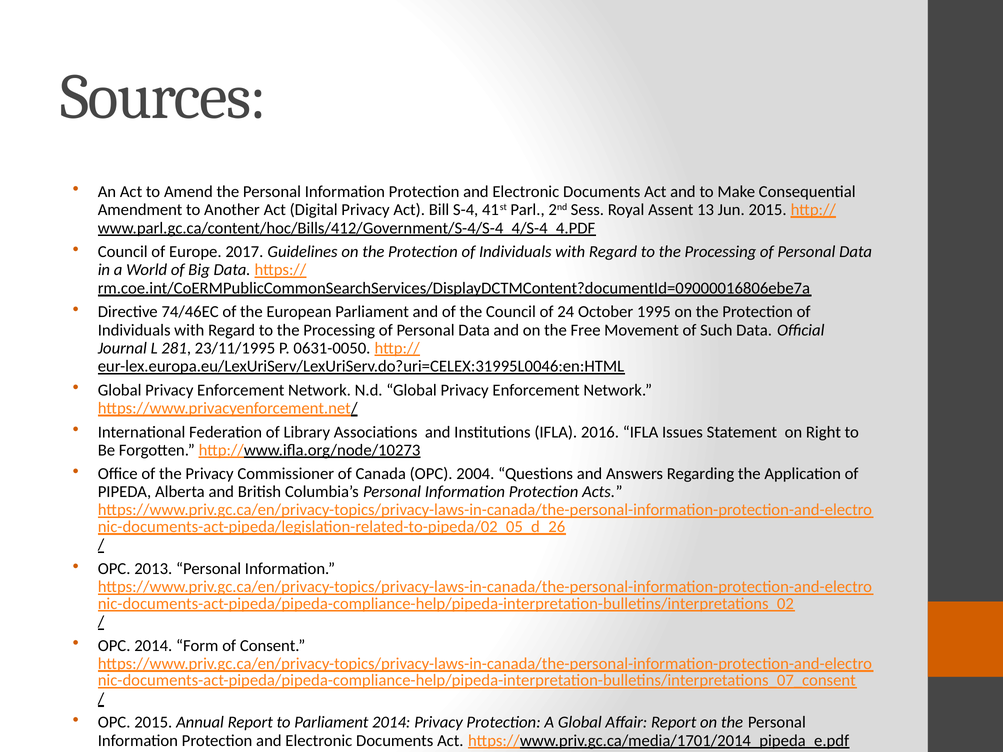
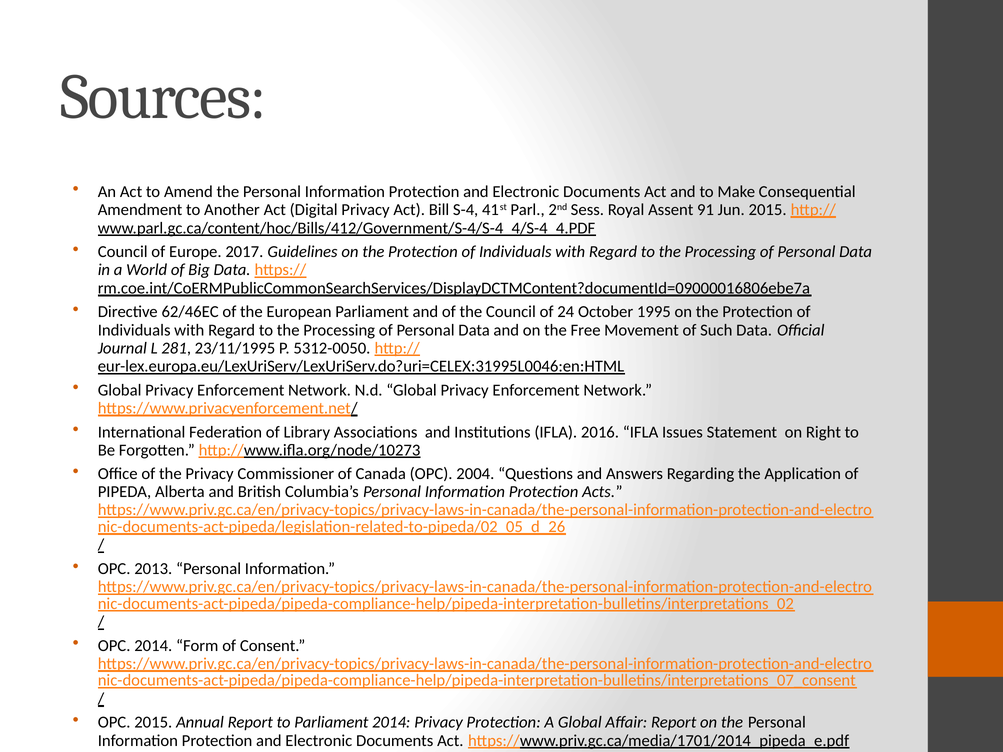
13: 13 -> 91
74/46EC: 74/46EC -> 62/46EC
0631-0050: 0631-0050 -> 5312-0050
